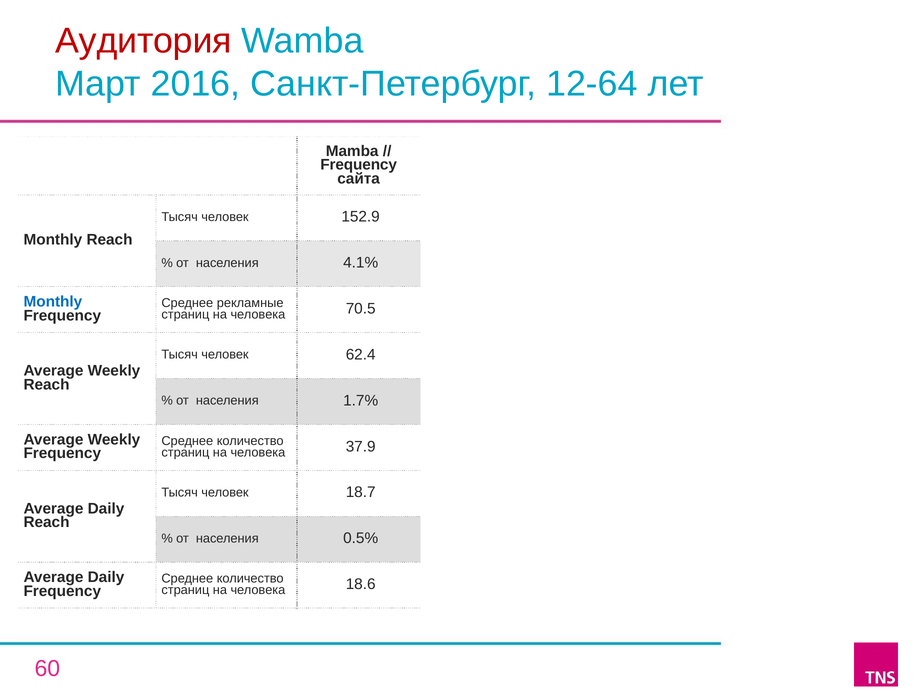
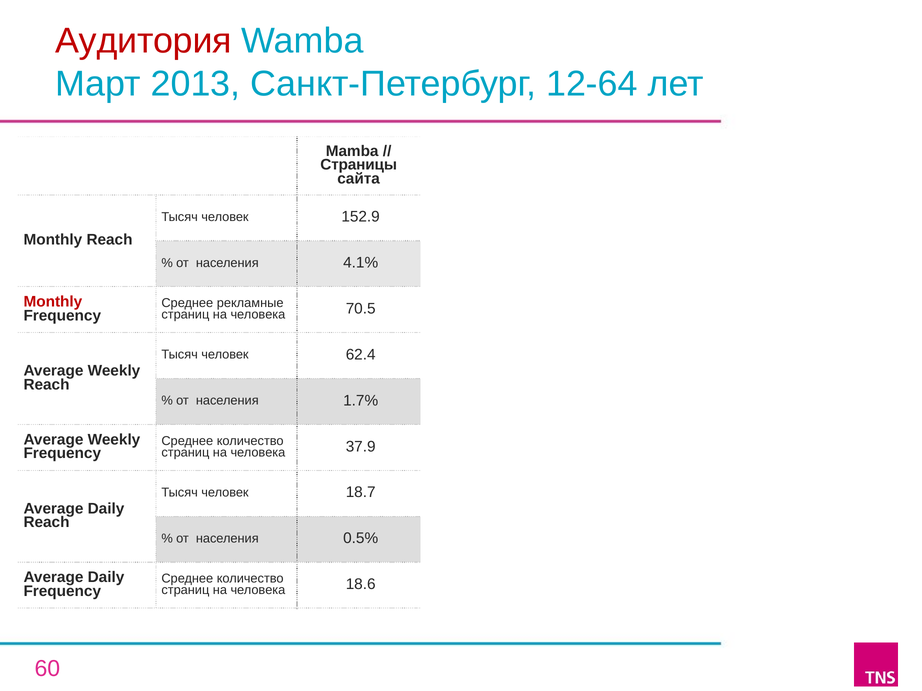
2016: 2016 -> 2013
Frequency at (359, 165): Frequency -> Страницы
Monthly at (53, 302) colour: blue -> red
